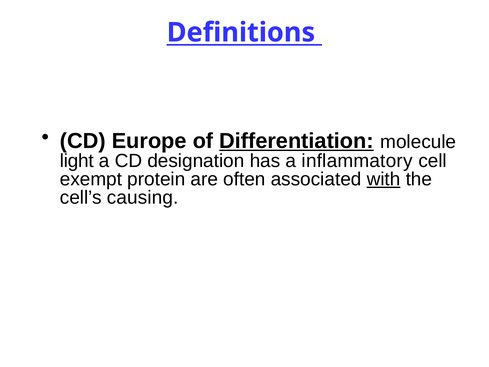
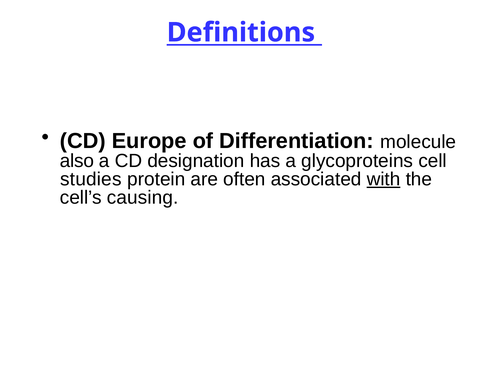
Differentiation underline: present -> none
light: light -> also
inflammatory: inflammatory -> glycoproteins
exempt: exempt -> studies
